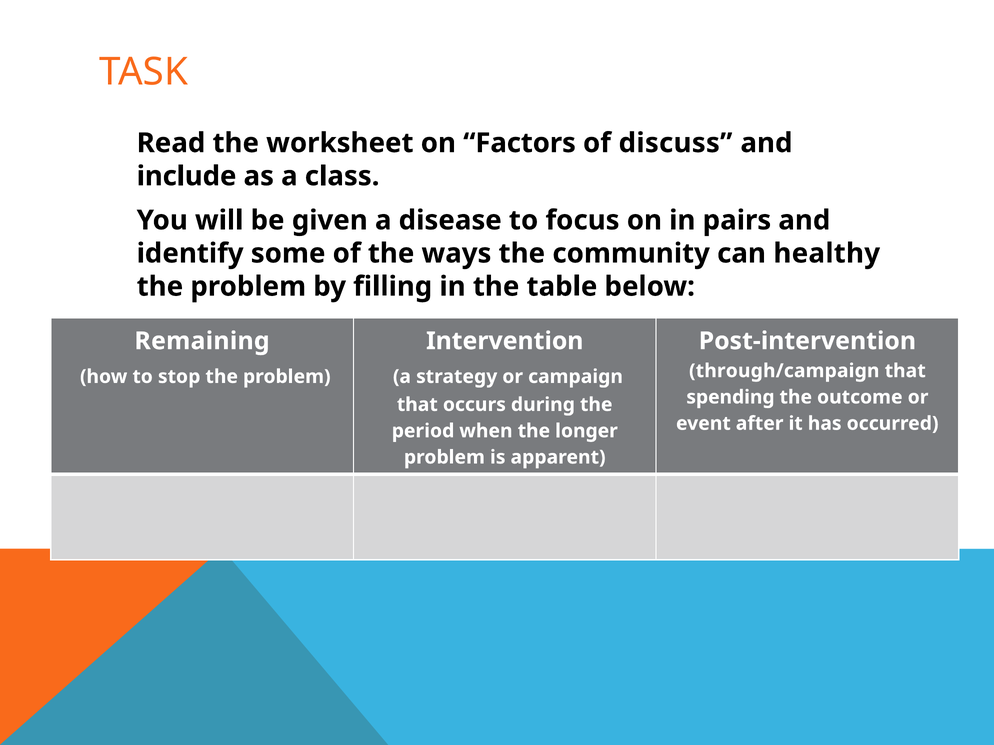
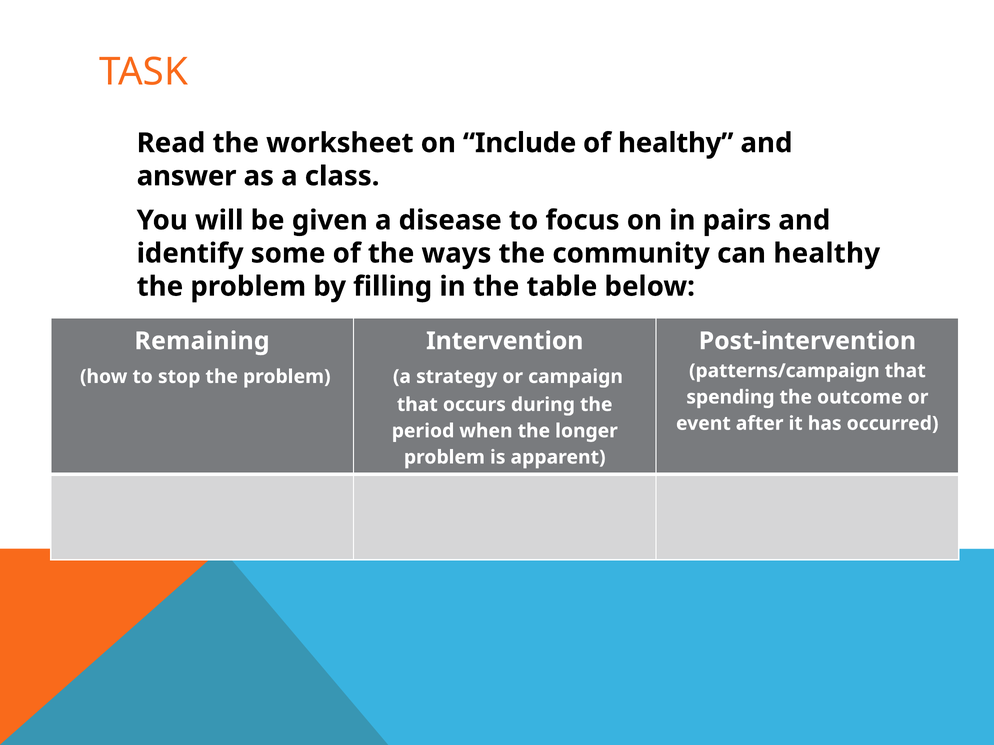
Factors: Factors -> Include
of discuss: discuss -> healthy
include: include -> answer
through/campaign: through/campaign -> patterns/campaign
